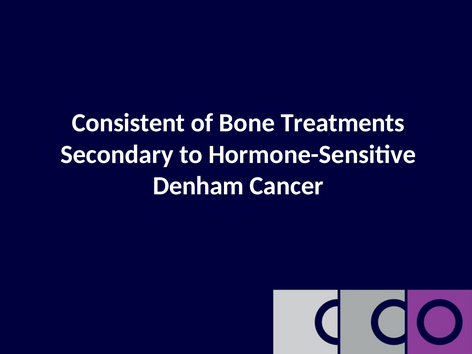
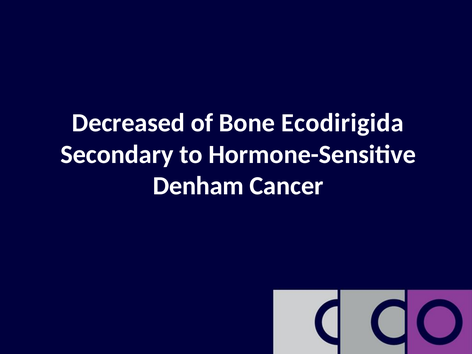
Consistent: Consistent -> Decreased
Treatments: Treatments -> Ecodirigida
